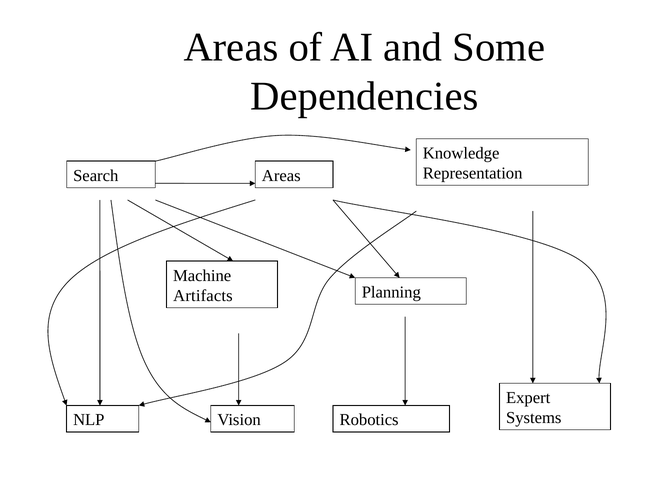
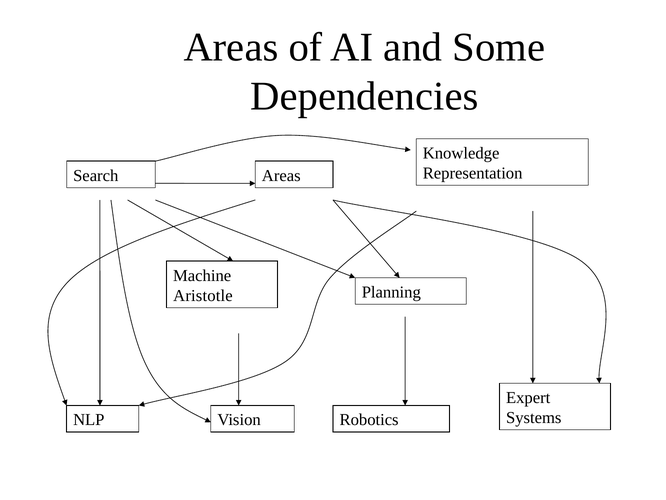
Artifacts: Artifacts -> Aristotle
